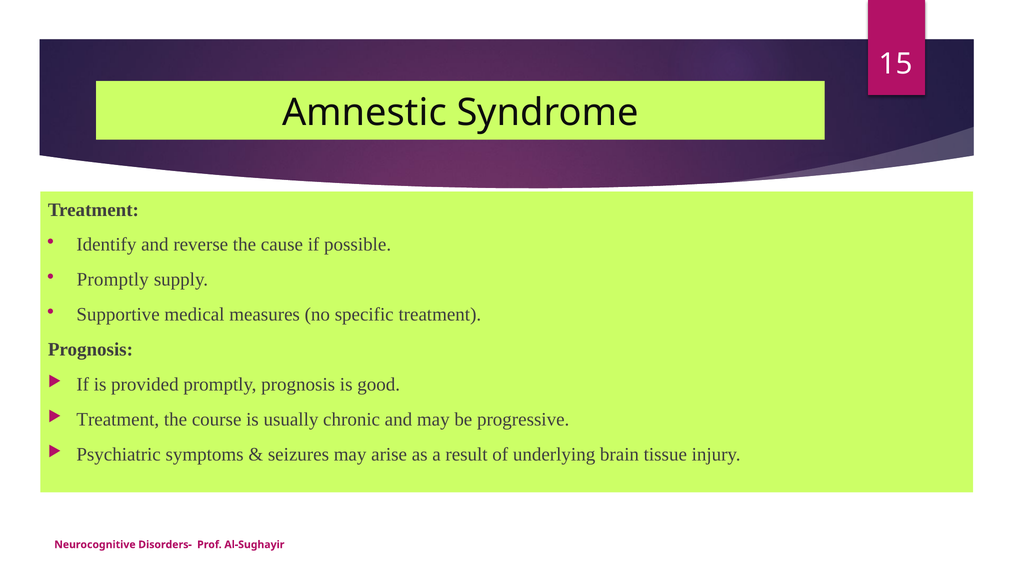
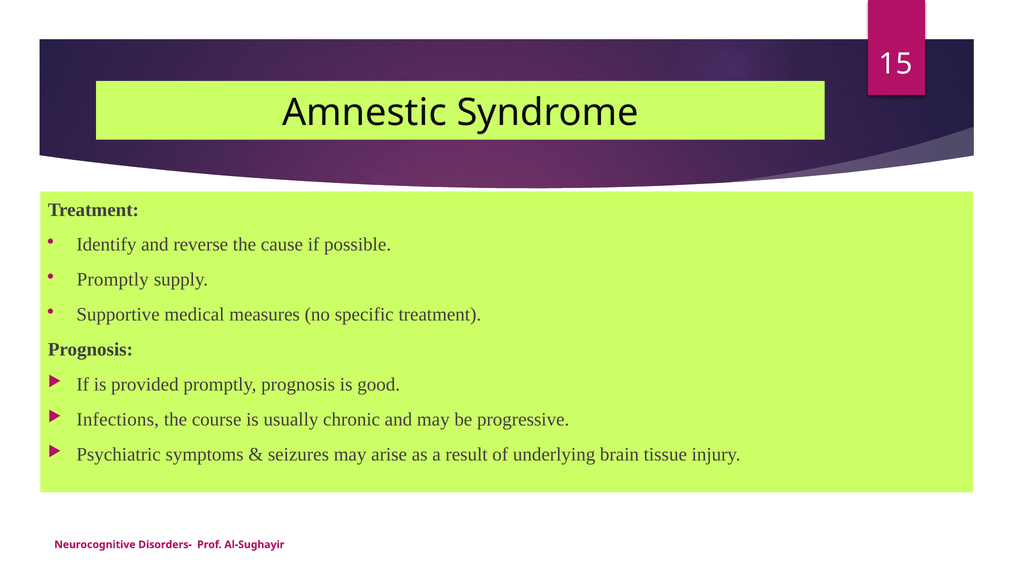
Treatment at (118, 420): Treatment -> Infections
